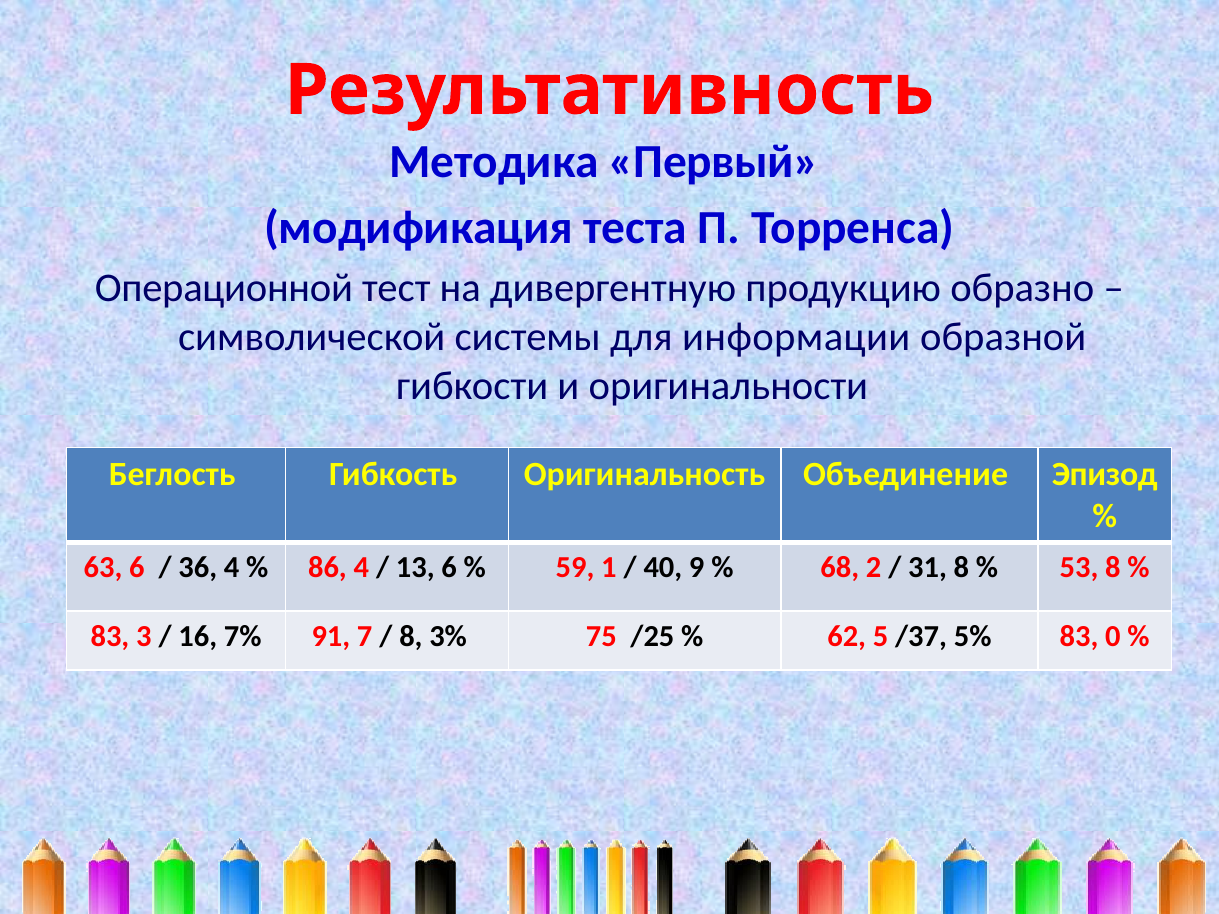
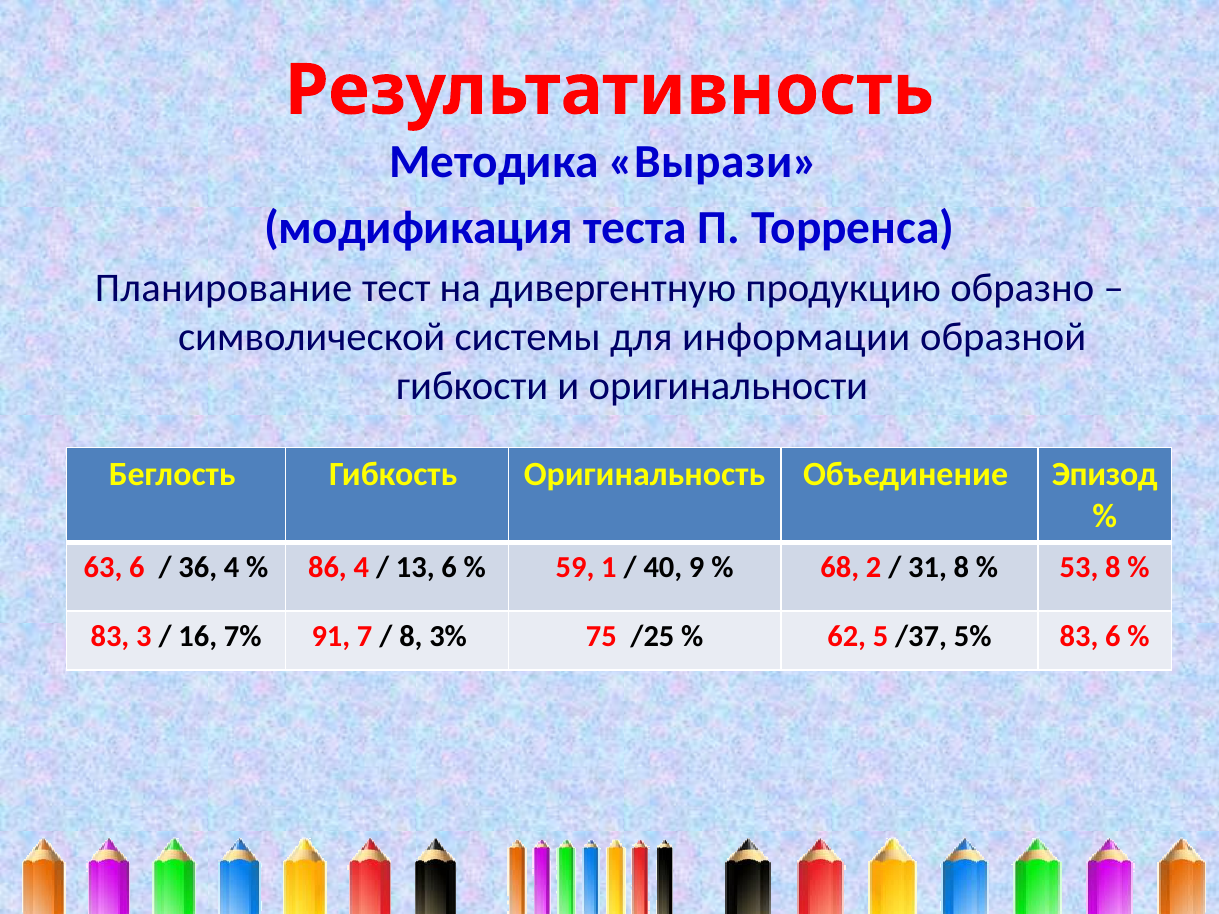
Первый: Первый -> Вырази
Операционной: Операционной -> Планирование
83 0: 0 -> 6
